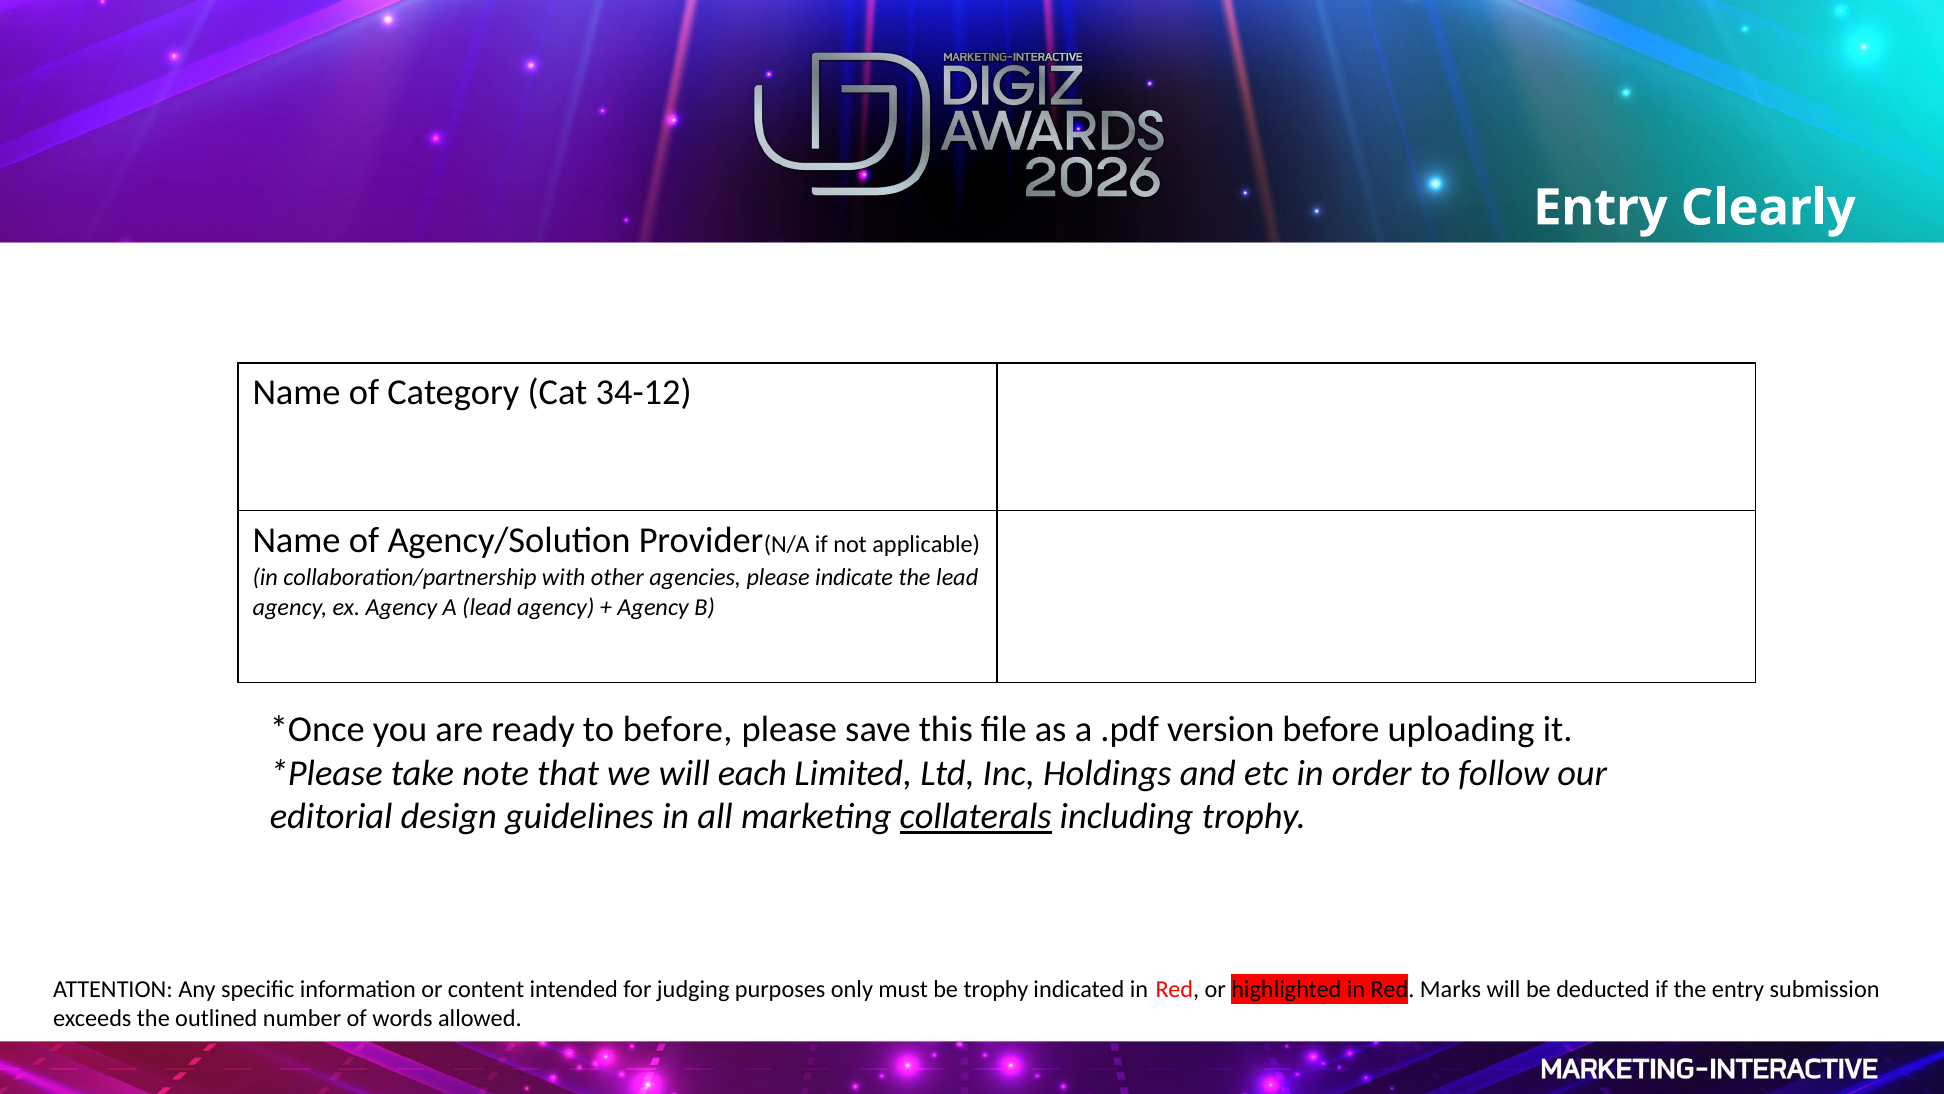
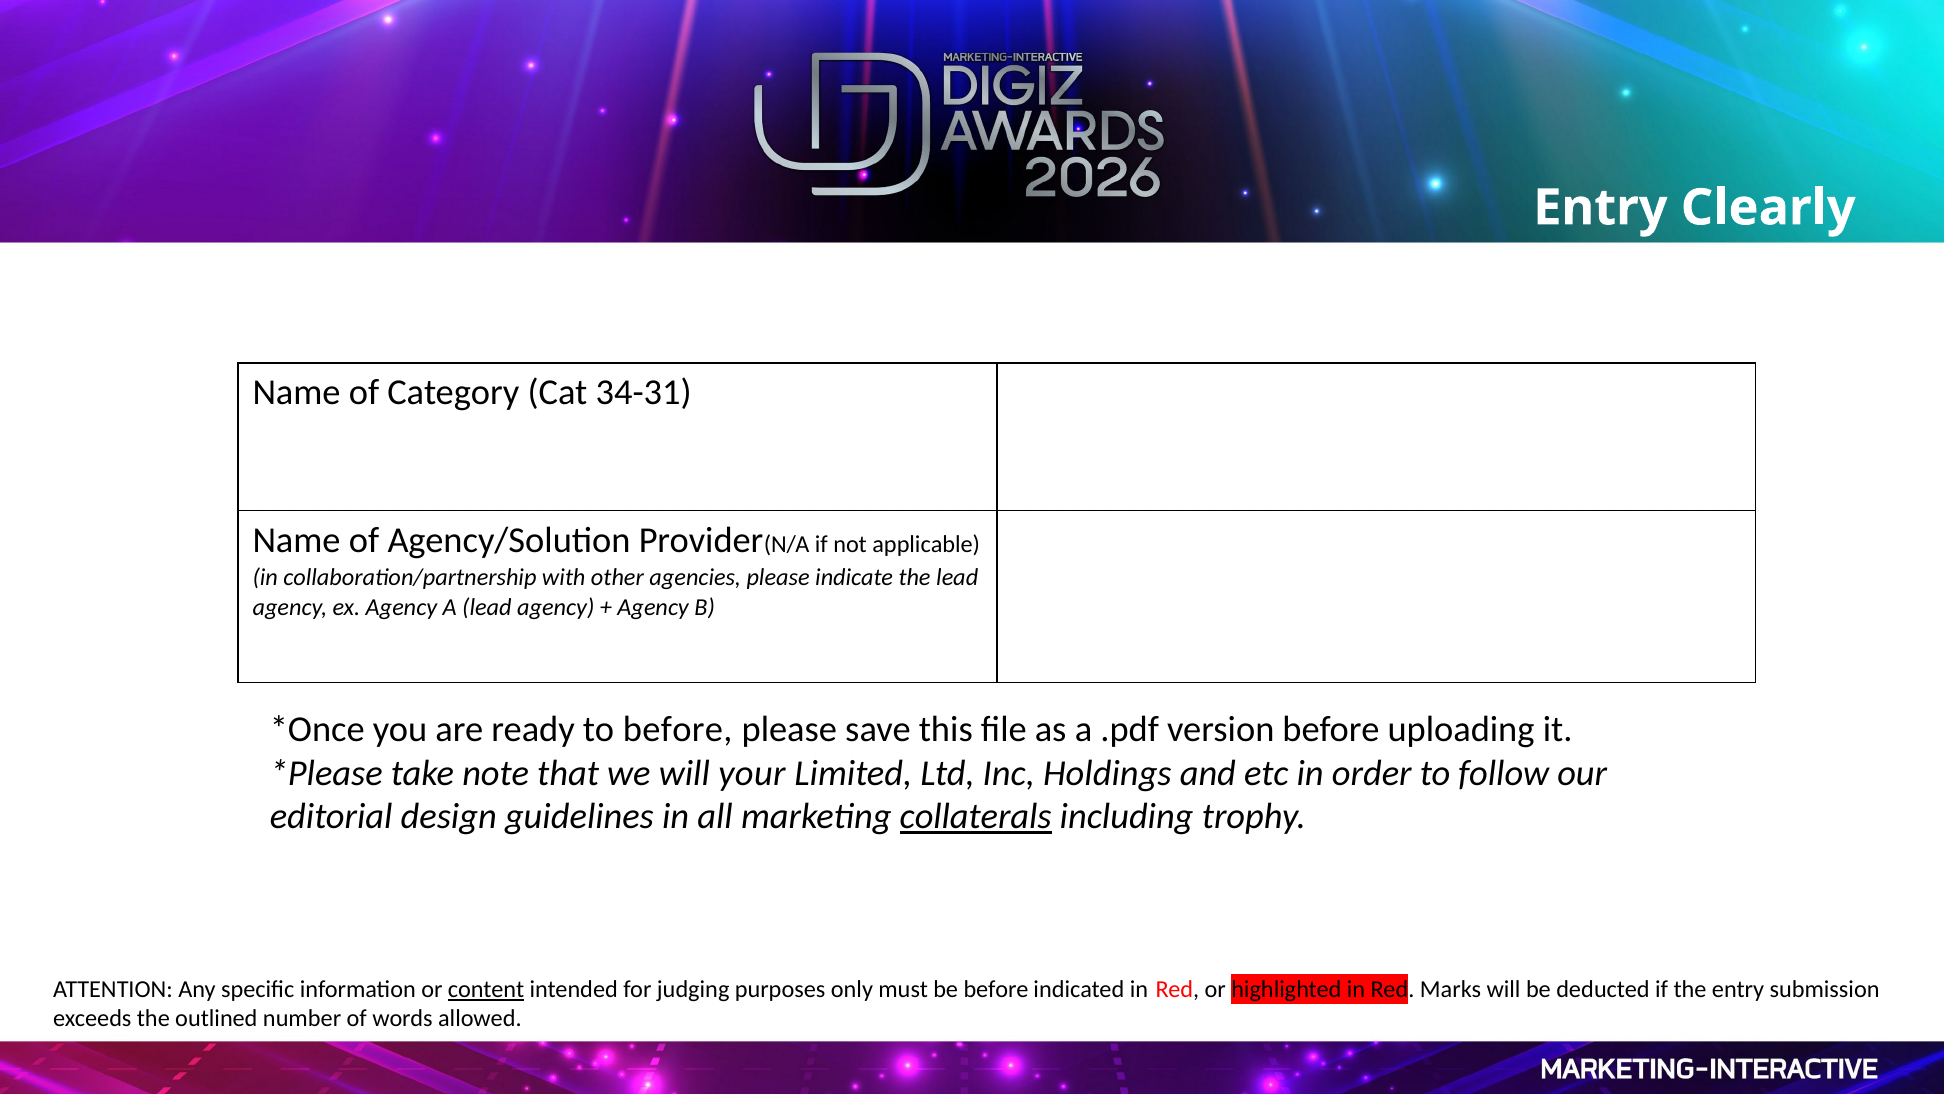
34-12: 34-12 -> 34-31
each: each -> your
content underline: none -> present
be trophy: trophy -> before
